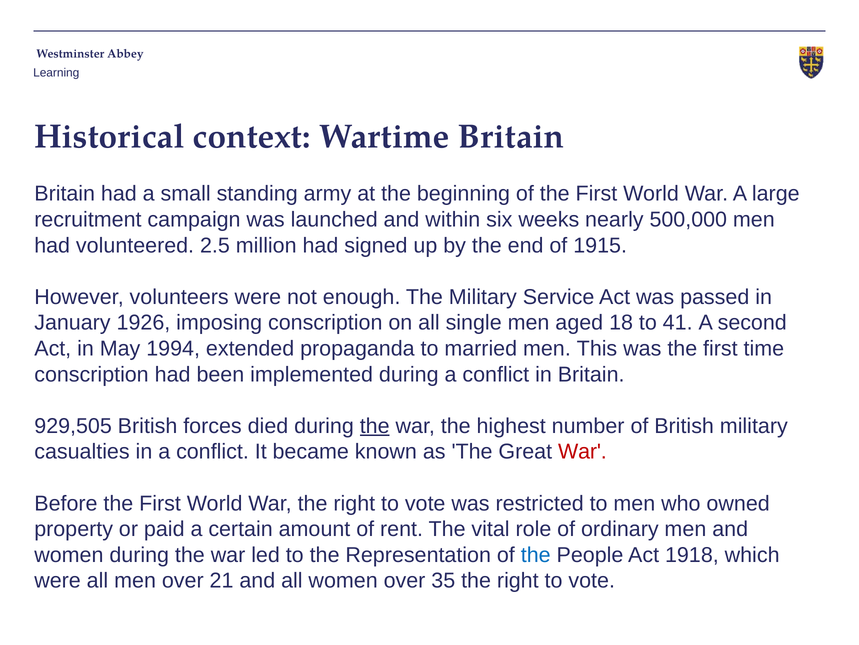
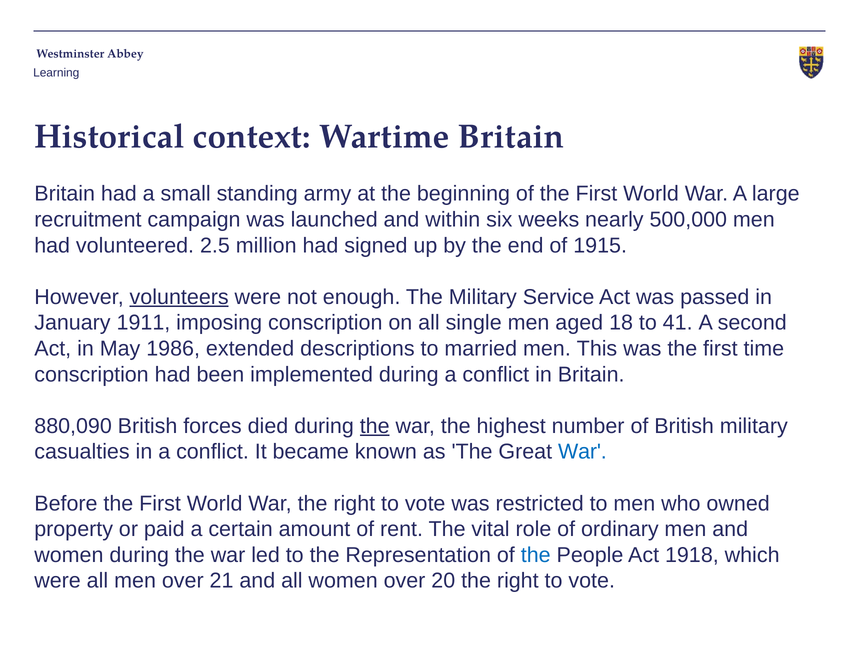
volunteers underline: none -> present
1926: 1926 -> 1911
1994: 1994 -> 1986
propaganda: propaganda -> descriptions
929,505: 929,505 -> 880,090
War at (582, 451) colour: red -> blue
35: 35 -> 20
